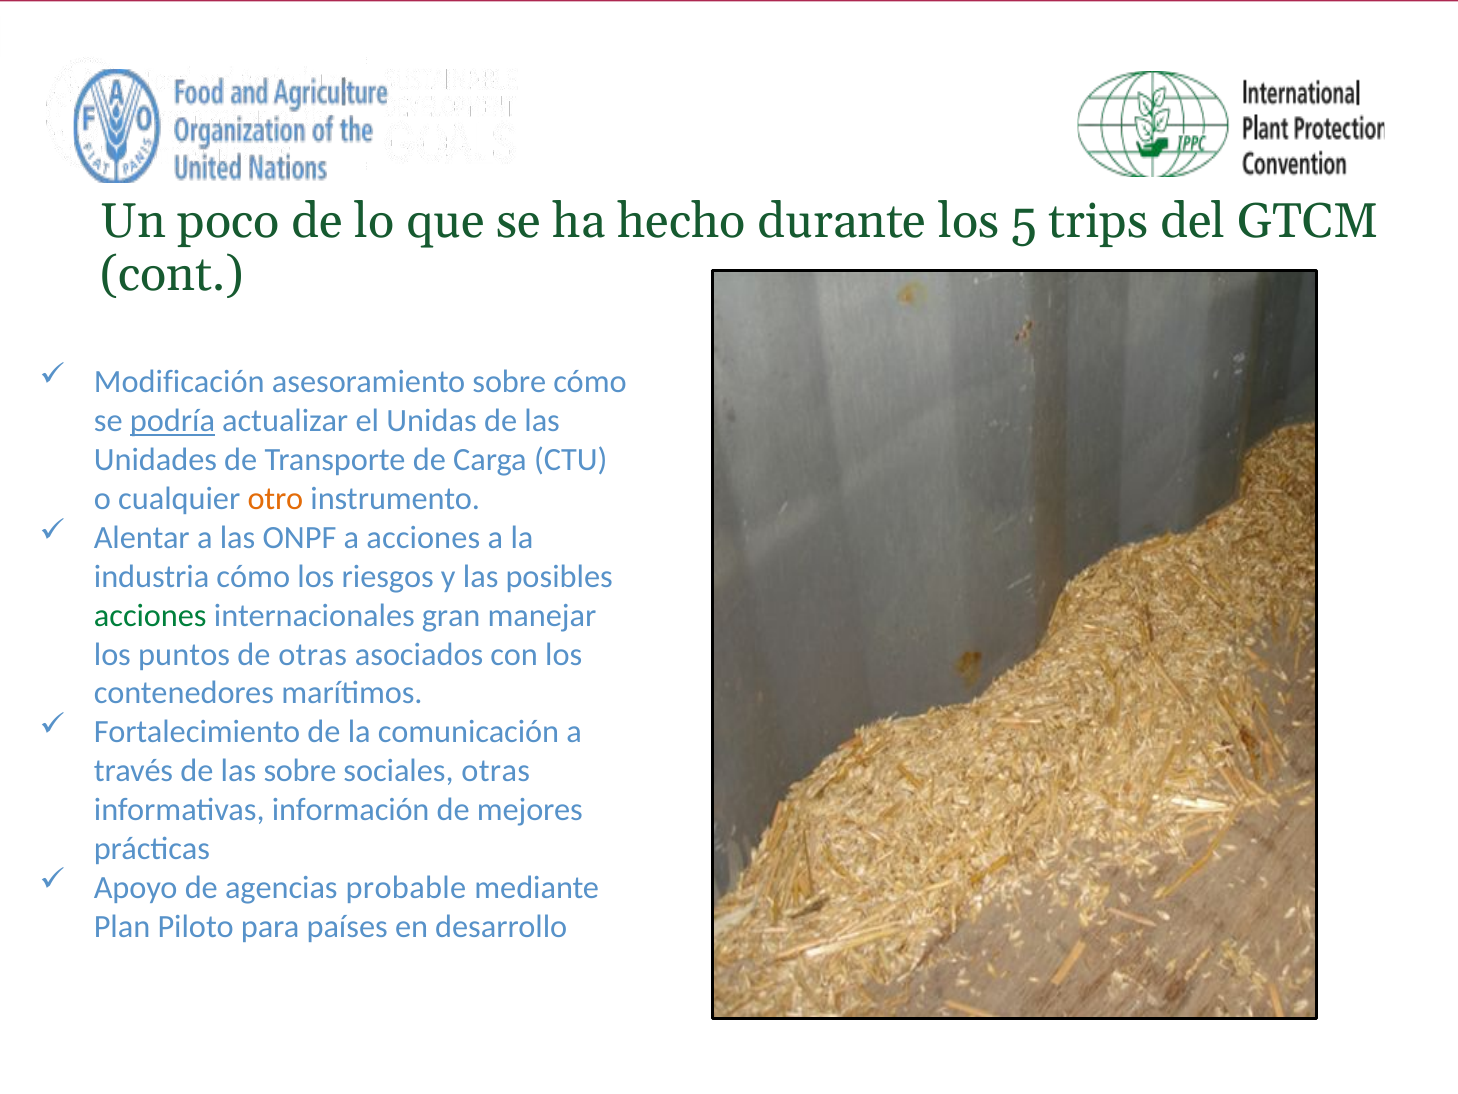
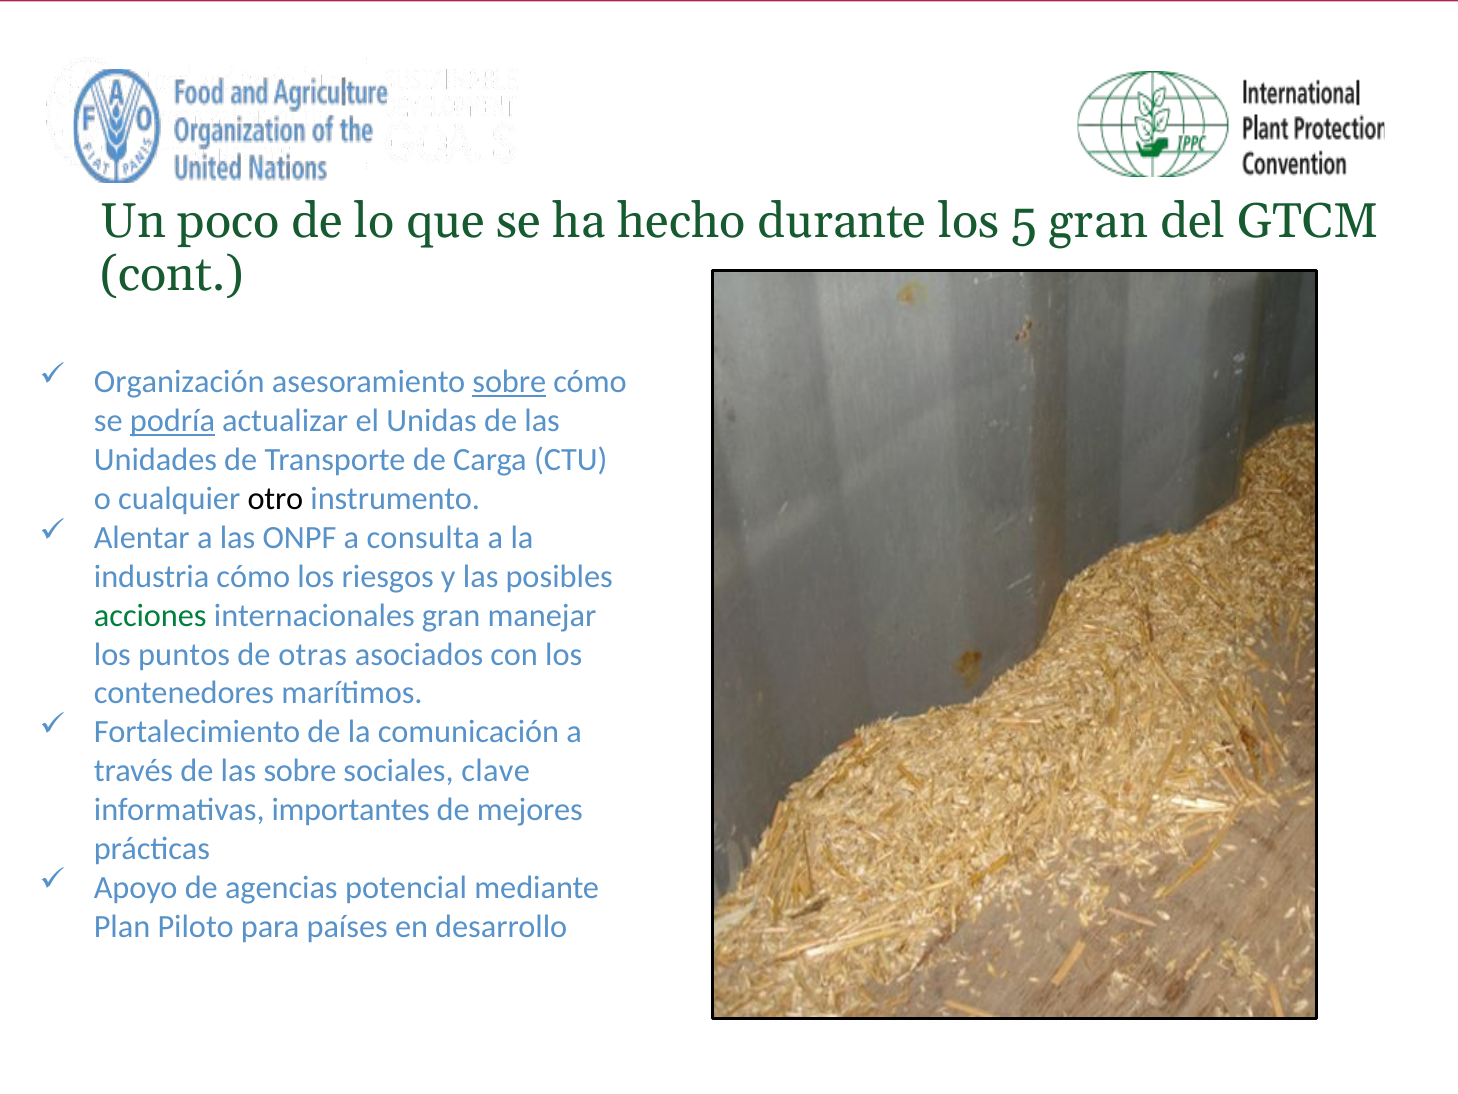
5 trips: trips -> gran
Modificación: Modificación -> Organización
sobre at (509, 382) underline: none -> present
otro colour: orange -> black
a acciones: acciones -> consulta
sociales otras: otras -> clave
información: información -> importantes
probable: probable -> potencial
